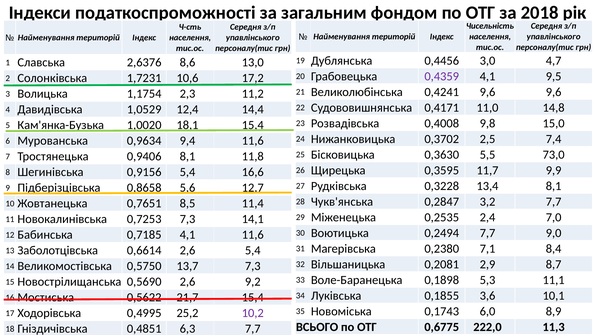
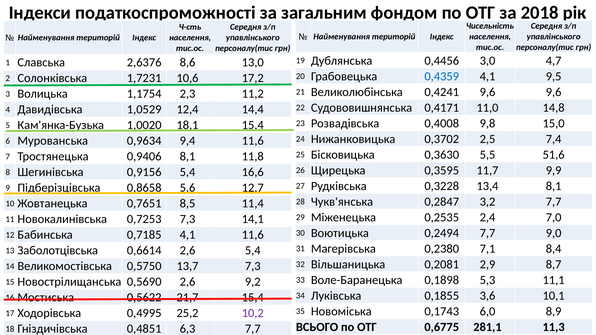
0,4359 colour: purple -> blue
73,0: 73,0 -> 51,6
222,0: 222,0 -> 281,1
